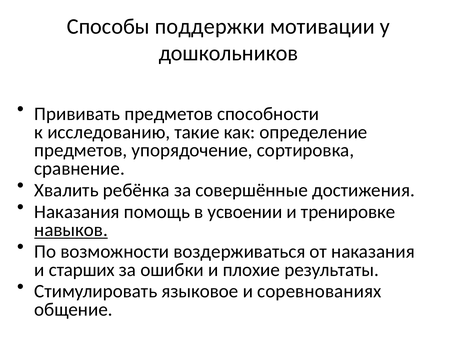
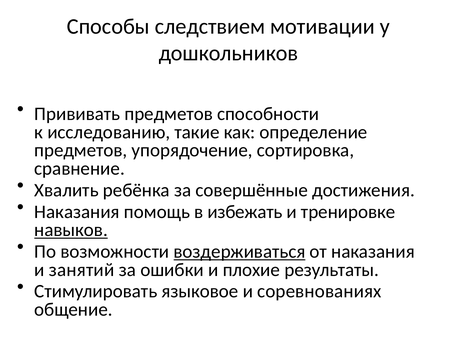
поддержки: поддержки -> следствием
усвоении: усвоении -> избежать
воздерживаться underline: none -> present
старших: старших -> занятий
